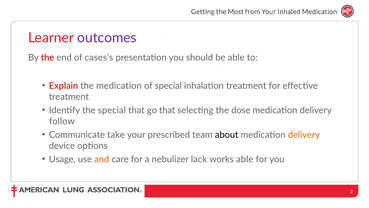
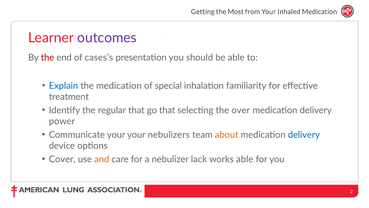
Explain colour: red -> blue
inhalation treatment: treatment -> familiarity
the special: special -> regular
dose: dose -> over
follow: follow -> power
Communicate take: take -> your
prescribed: prescribed -> nebulizers
about colour: black -> orange
delivery at (304, 134) colour: orange -> blue
Usage: Usage -> Cover
